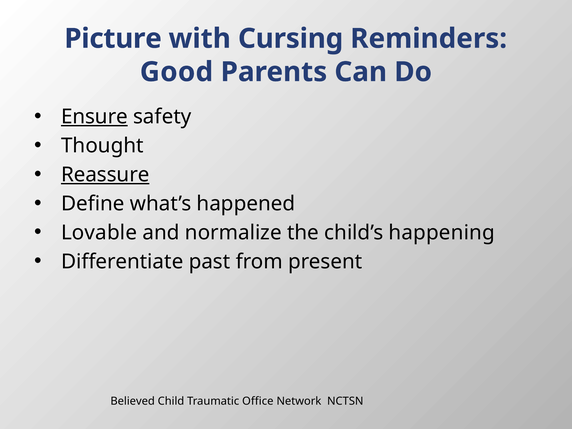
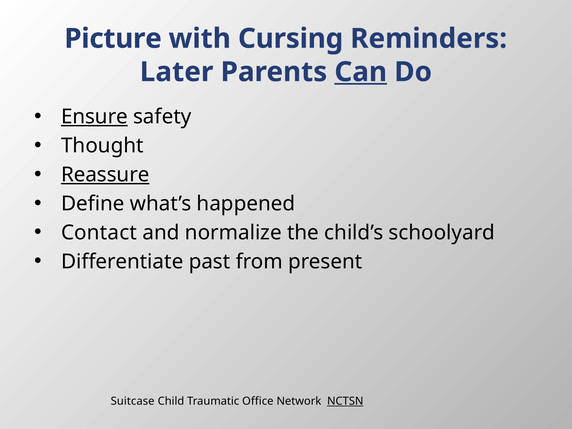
Good: Good -> Later
Can underline: none -> present
Lovable: Lovable -> Contact
happening: happening -> schoolyard
Believed: Believed -> Suitcase
NCTSN underline: none -> present
